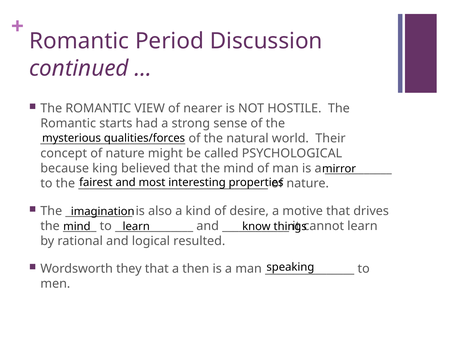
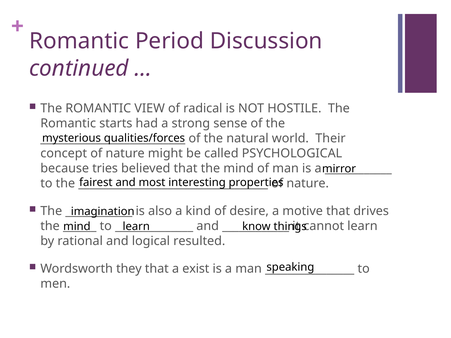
nearer: nearer -> radical
king: king -> tries
then: then -> exist
